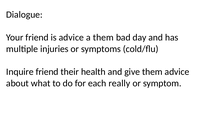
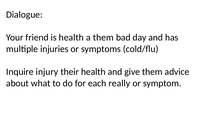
is advice: advice -> health
Inquire friend: friend -> injury
